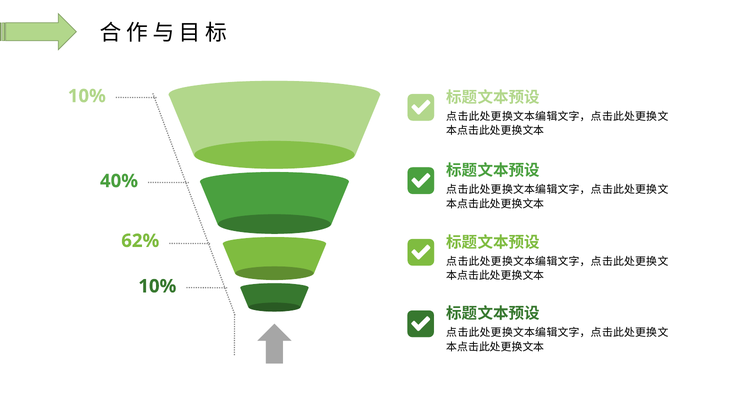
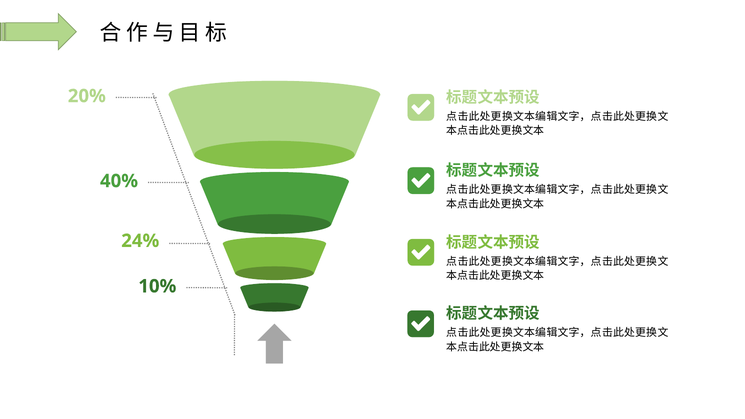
10% at (87, 96): 10% -> 20%
62%: 62% -> 24%
